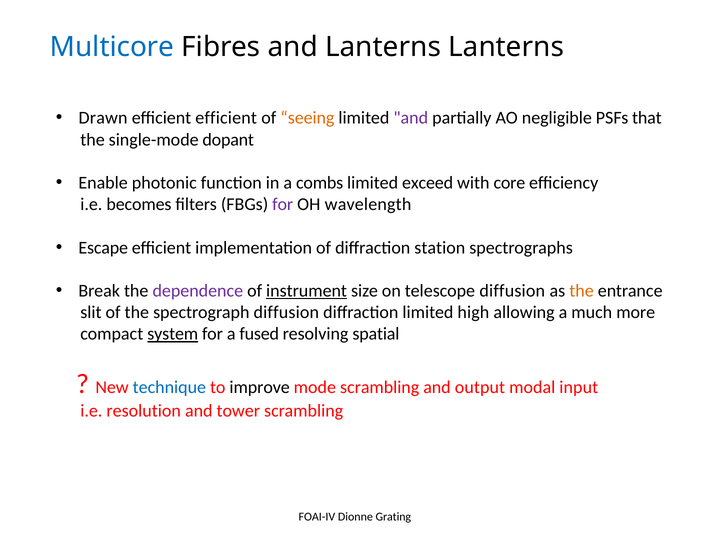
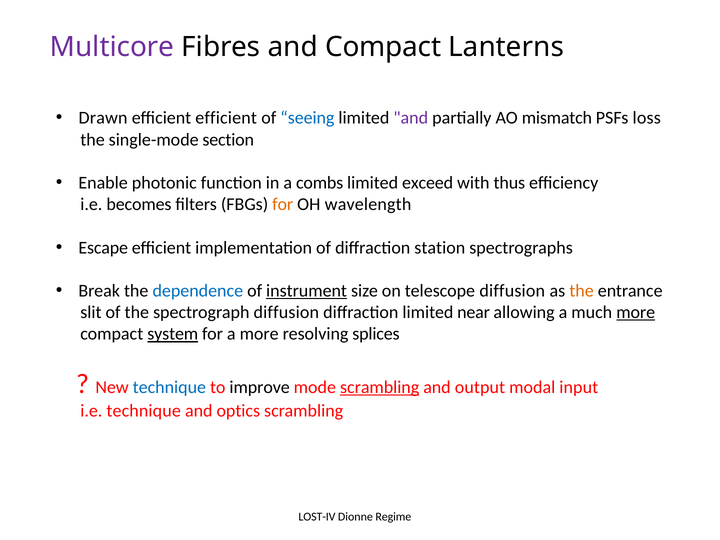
Multicore colour: blue -> purple
and Lanterns: Lanterns -> Compact
seeing colour: orange -> blue
negligible: negligible -> mismatch
that: that -> loss
dopant: dopant -> section
core: core -> thus
for at (283, 204) colour: purple -> orange
dependence colour: purple -> blue
high: high -> near
more at (636, 312) underline: none -> present
a fused: fused -> more
spatial: spatial -> splices
scrambling at (380, 387) underline: none -> present
i.e resolution: resolution -> technique
tower: tower -> optics
FOAI-IV: FOAI-IV -> LOST-IV
Grating: Grating -> Regime
